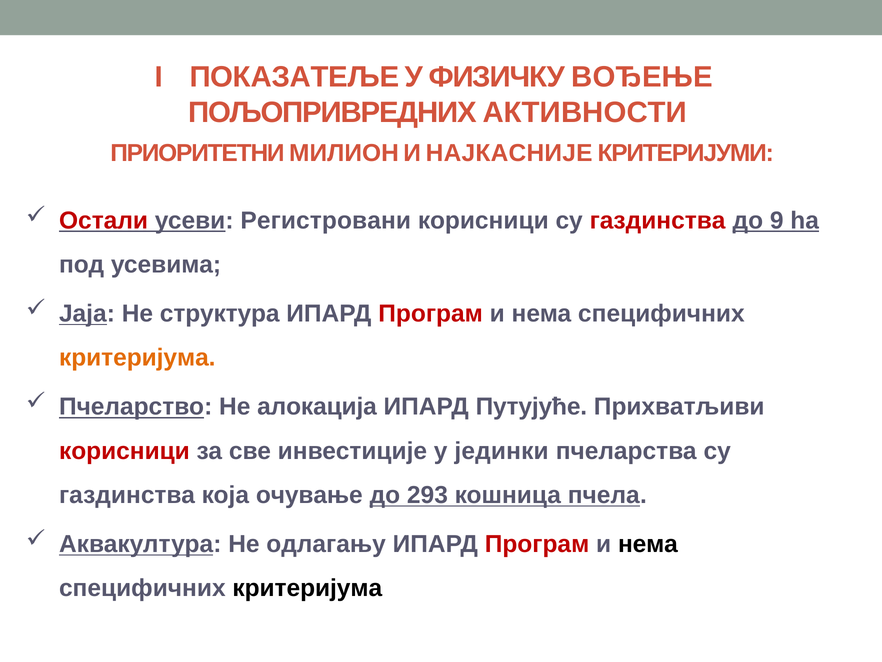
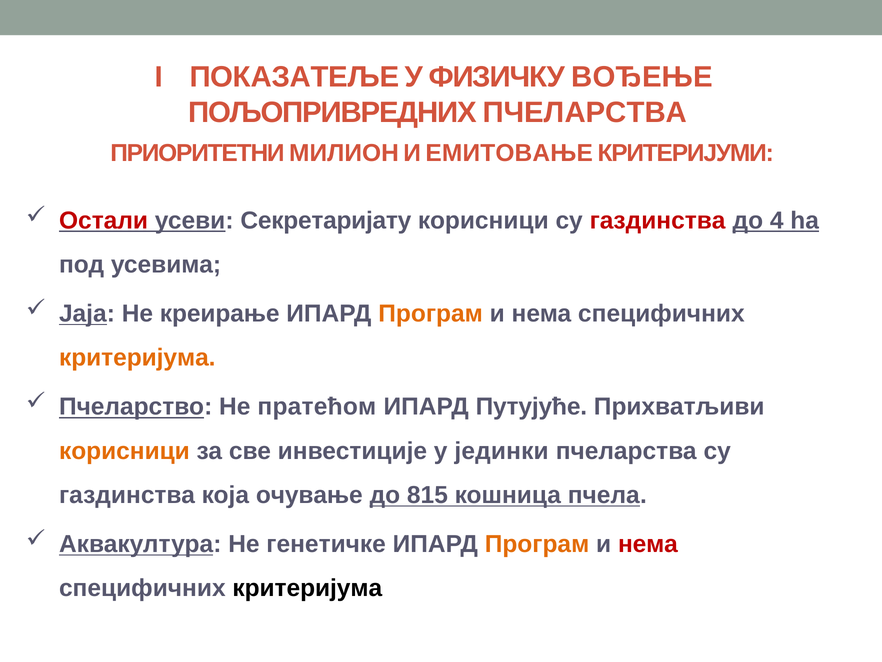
ПОЉОПРИВРЕДНИХ АКТИВНОСТИ: АКТИВНОСТИ -> ПЧЕЛАРСТВА
НАЈКАСНИЈЕ: НАЈКАСНИЈЕ -> ЕМИТОВАЊЕ
Регистровани: Регистровани -> Секретаријату
9: 9 -> 4
структура: структура -> крeирaњe
Програм at (431, 313) colour: red -> orange
алокација: алокација -> пратећом
корисници at (124, 451) colour: red -> orange
293: 293 -> 815
одлагању: одлагању -> генетичке
Програм at (537, 544) colour: red -> orange
нема at (648, 544) colour: black -> red
